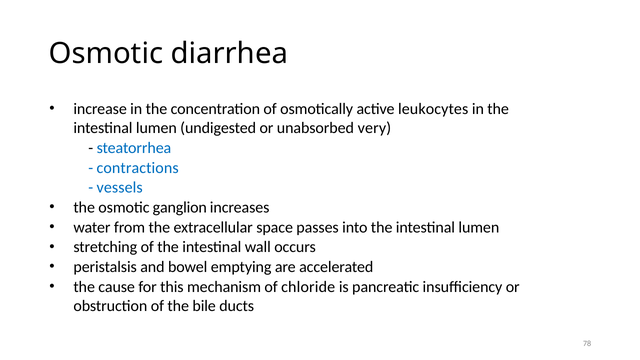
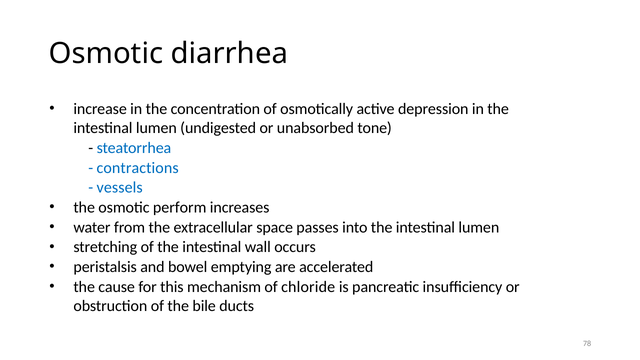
leukocytes: leukocytes -> depression
very: very -> tone
ganglion: ganglion -> perform
